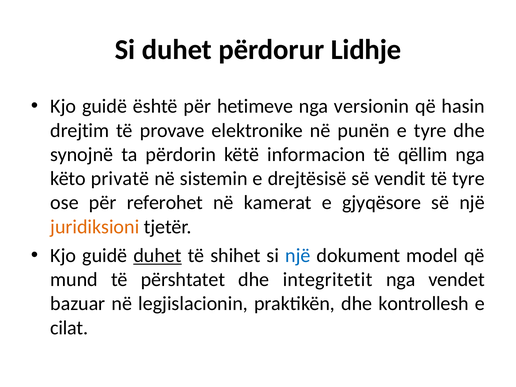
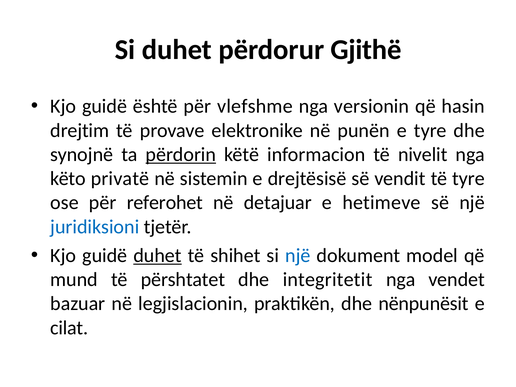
Lidhje: Lidhje -> Gjithë
hetimeve: hetimeve -> vlefshme
përdorin underline: none -> present
qëllim: qëllim -> nivelit
kamerat: kamerat -> detajuar
gjyqësore: gjyqësore -> hetimeve
juridiksioni colour: orange -> blue
kontrollesh: kontrollesh -> nënpunësit
